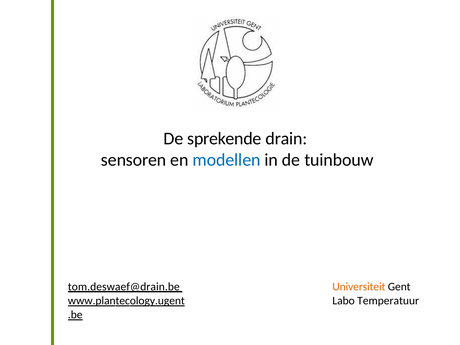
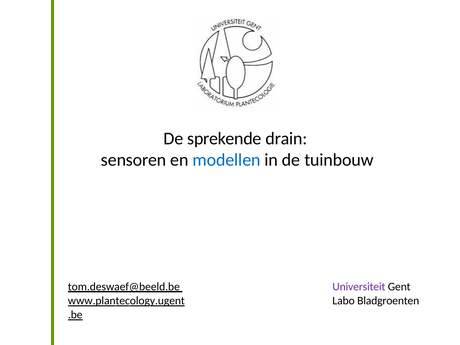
tom.deswaef@drain.be: tom.deswaef@drain.be -> tom.deswaef@beeld.be
Universiteit colour: orange -> purple
Temperatuur: Temperatuur -> Bladgroenten
